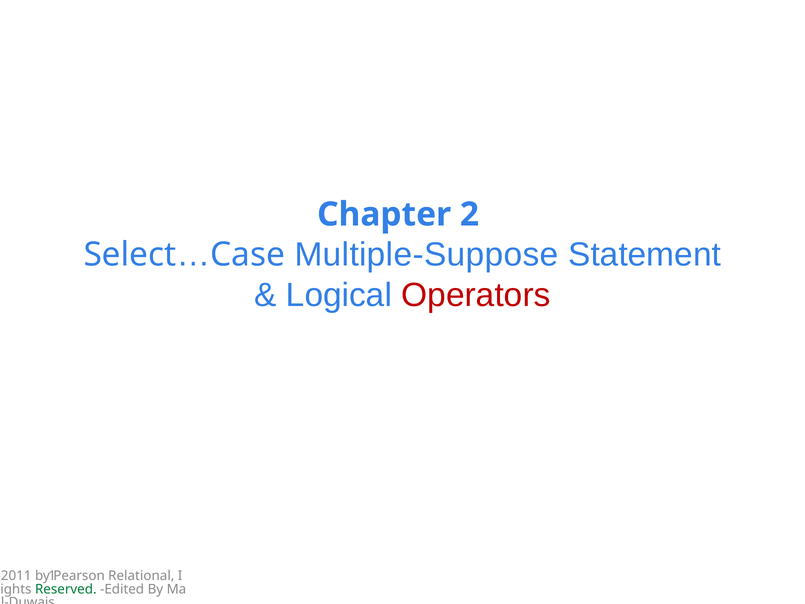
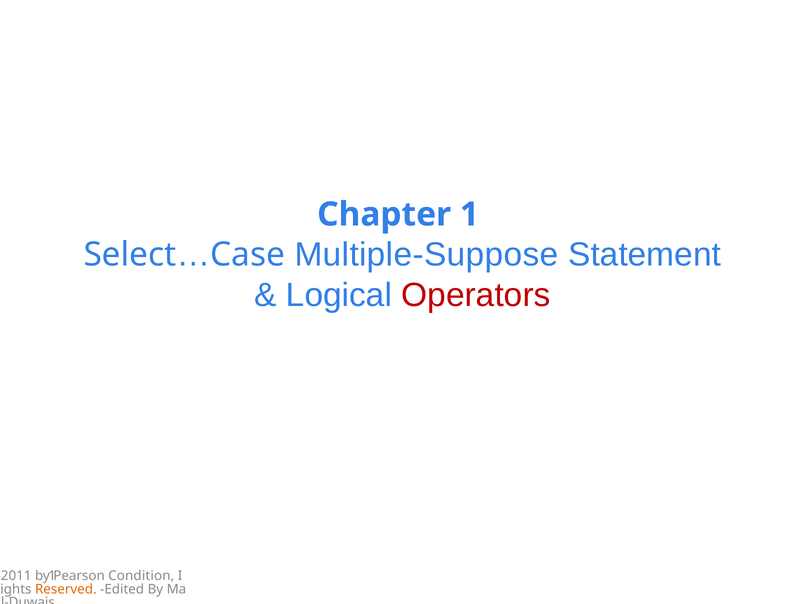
Chapter 2: 2 -> 1
Relational: Relational -> Condition
Reserved colour: green -> orange
